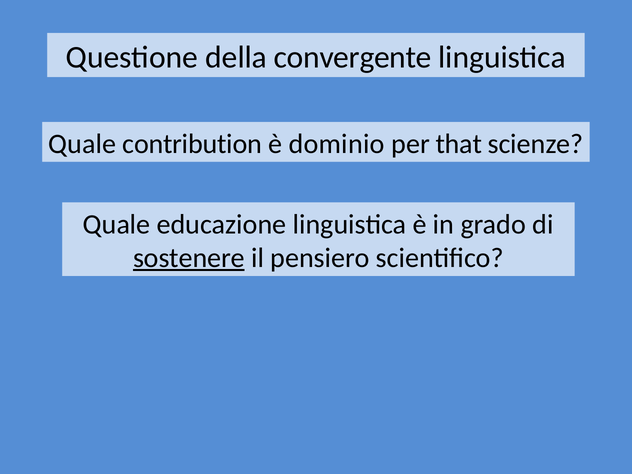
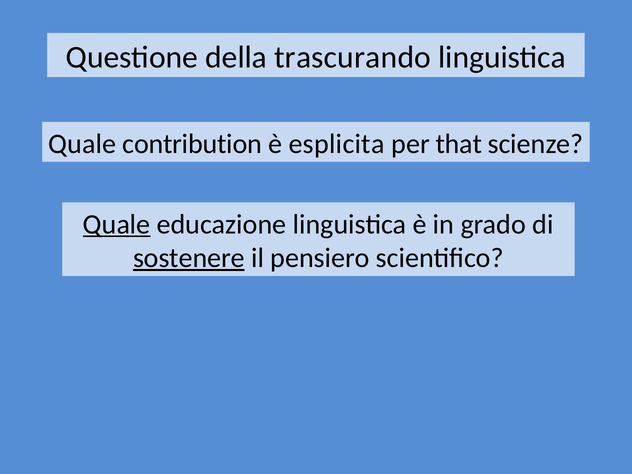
convergente: convergente -> trascurando
dominio: dominio -> esplicita
Quale at (117, 224) underline: none -> present
